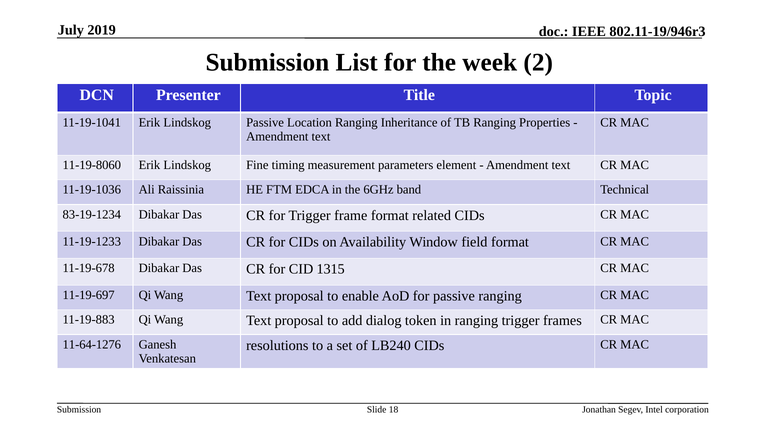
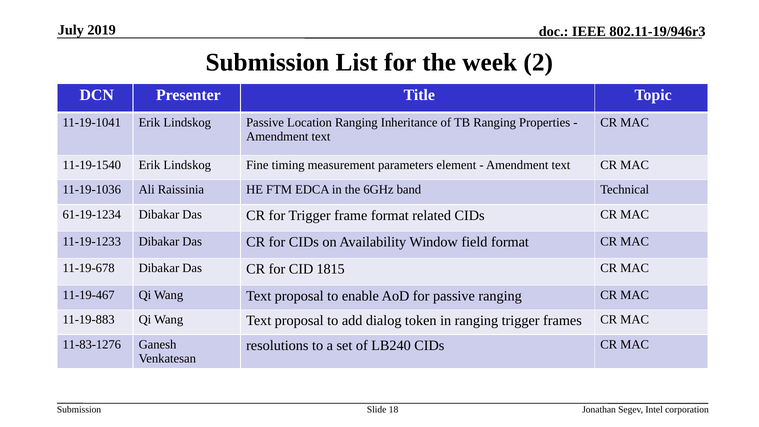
11-19-8060: 11-19-8060 -> 11-19-1540
83-19-1234: 83-19-1234 -> 61-19-1234
1315: 1315 -> 1815
11-19-697: 11-19-697 -> 11-19-467
11-64-1276: 11-64-1276 -> 11-83-1276
